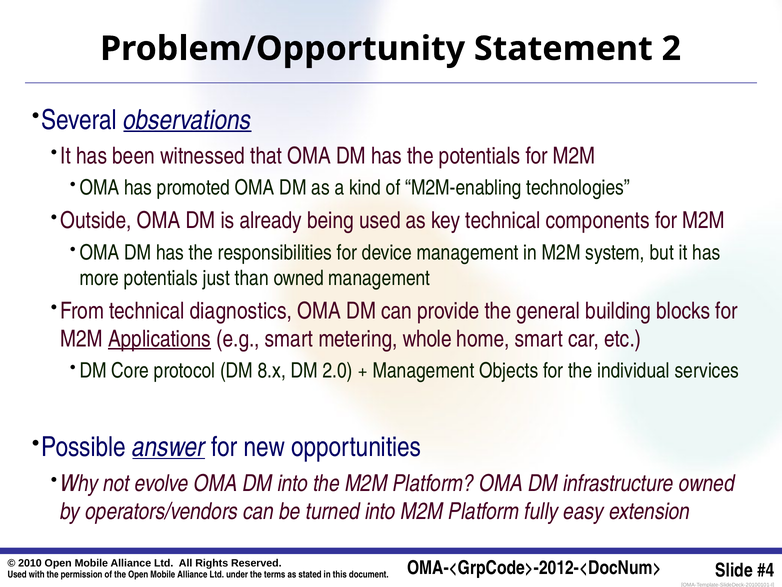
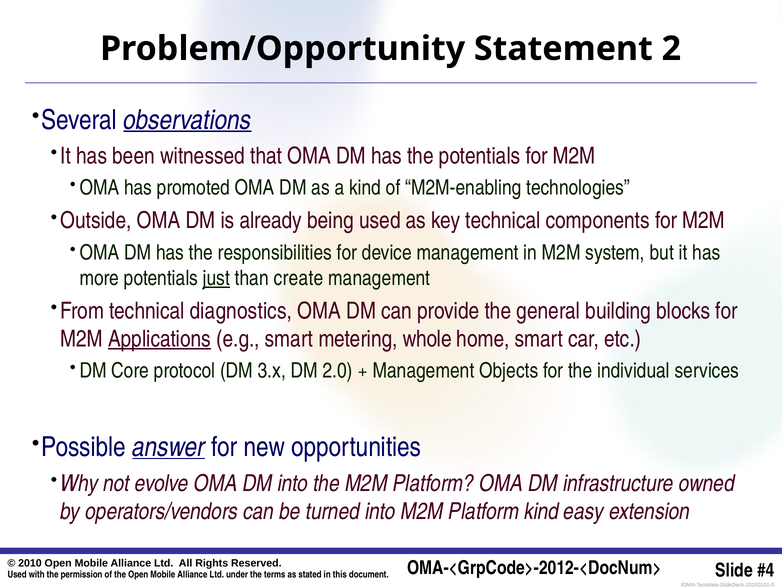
just underline: none -> present
than owned: owned -> create
8.x: 8.x -> 3.x
Platform fully: fully -> kind
